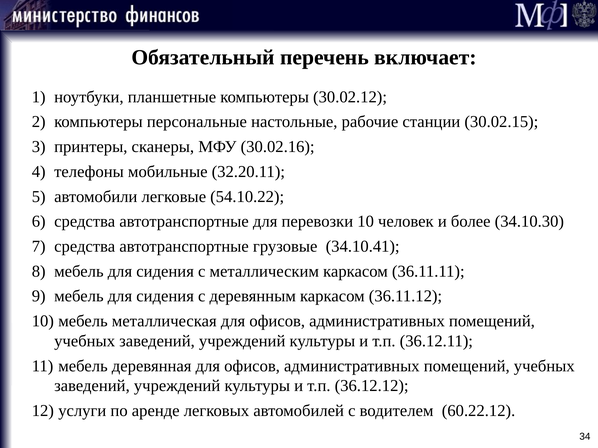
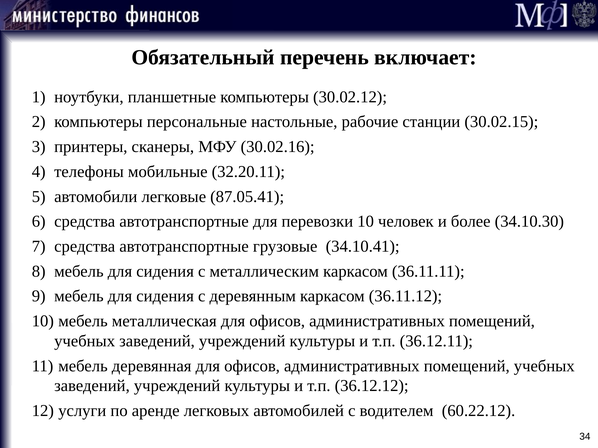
54.10.22: 54.10.22 -> 87.05.41
